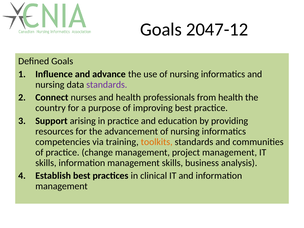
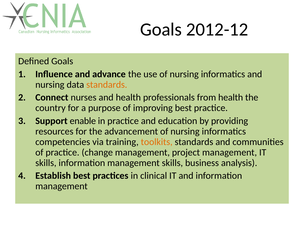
2047-12: 2047-12 -> 2012-12
standards at (107, 85) colour: purple -> orange
arising: arising -> enable
